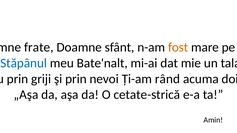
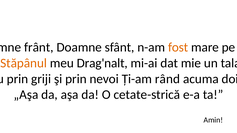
frate: frate -> frânt
Stăpânul colour: blue -> orange
Bate'nalt: Bate'nalt -> Drag'nalt
